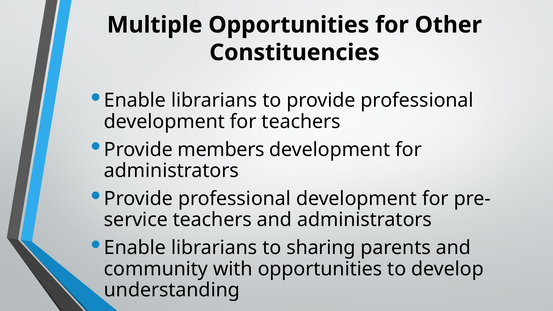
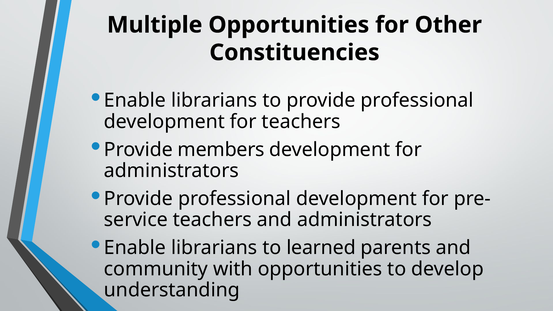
sharing: sharing -> learned
